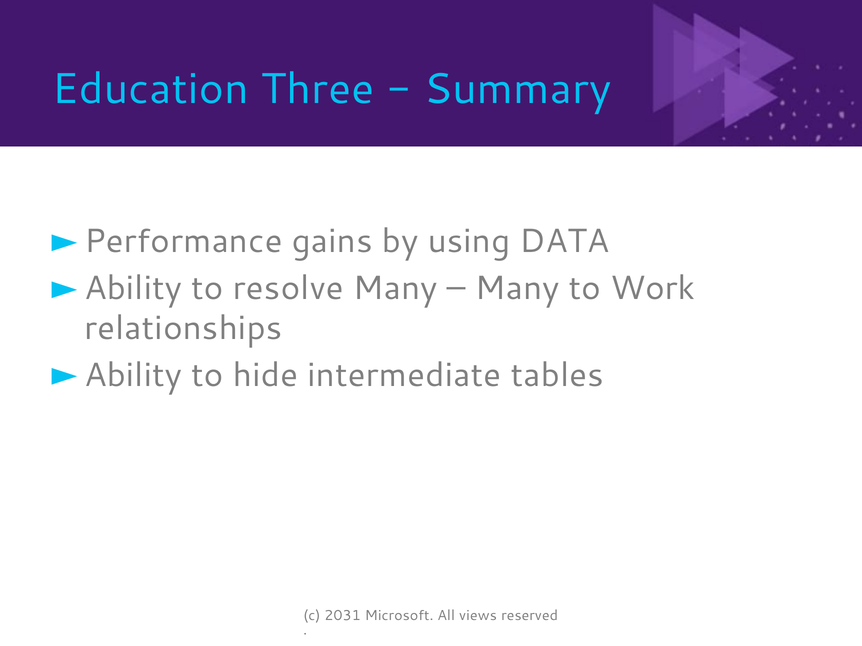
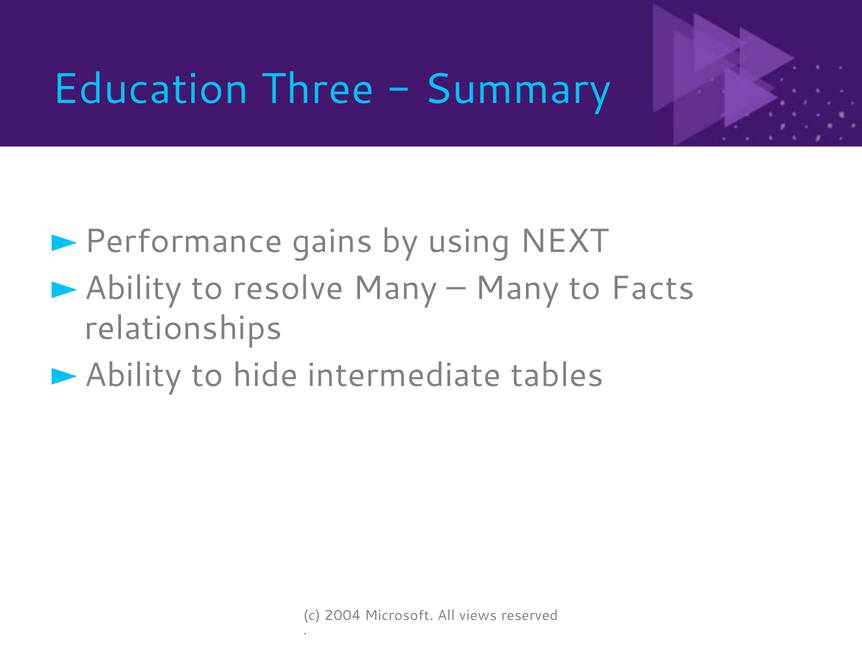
DATA: DATA -> NEXT
Work: Work -> Facts
2031: 2031 -> 2004
